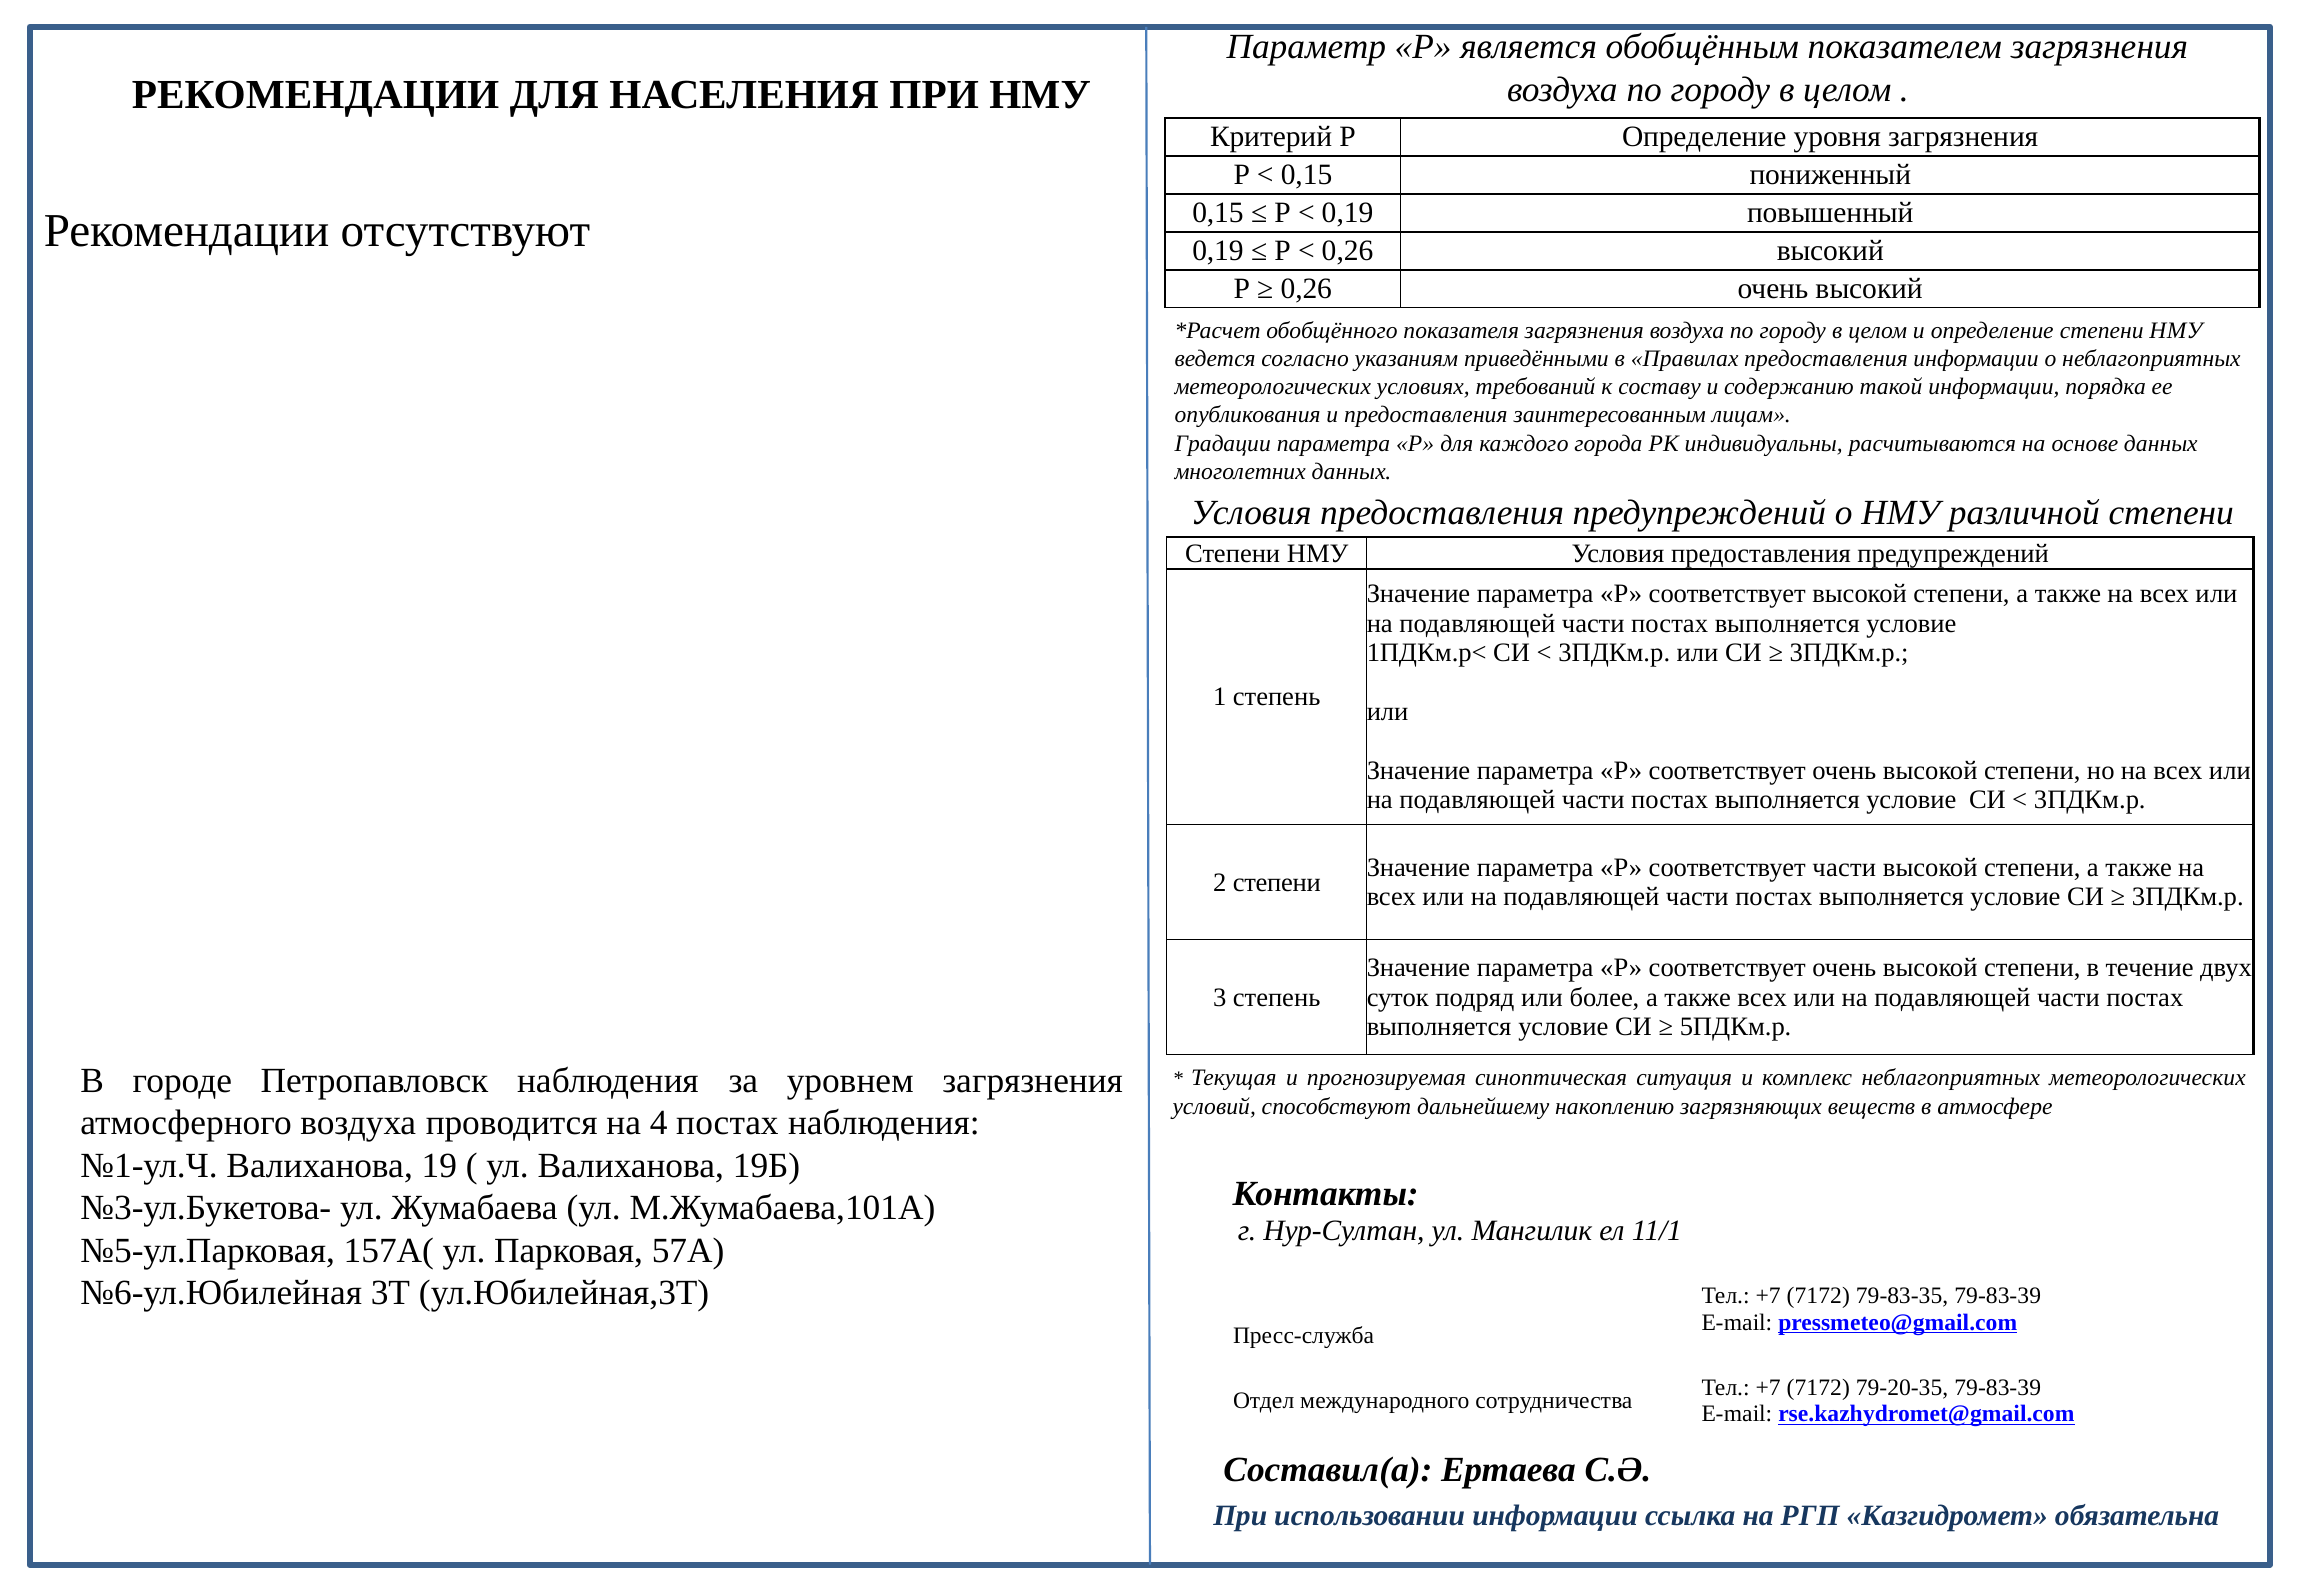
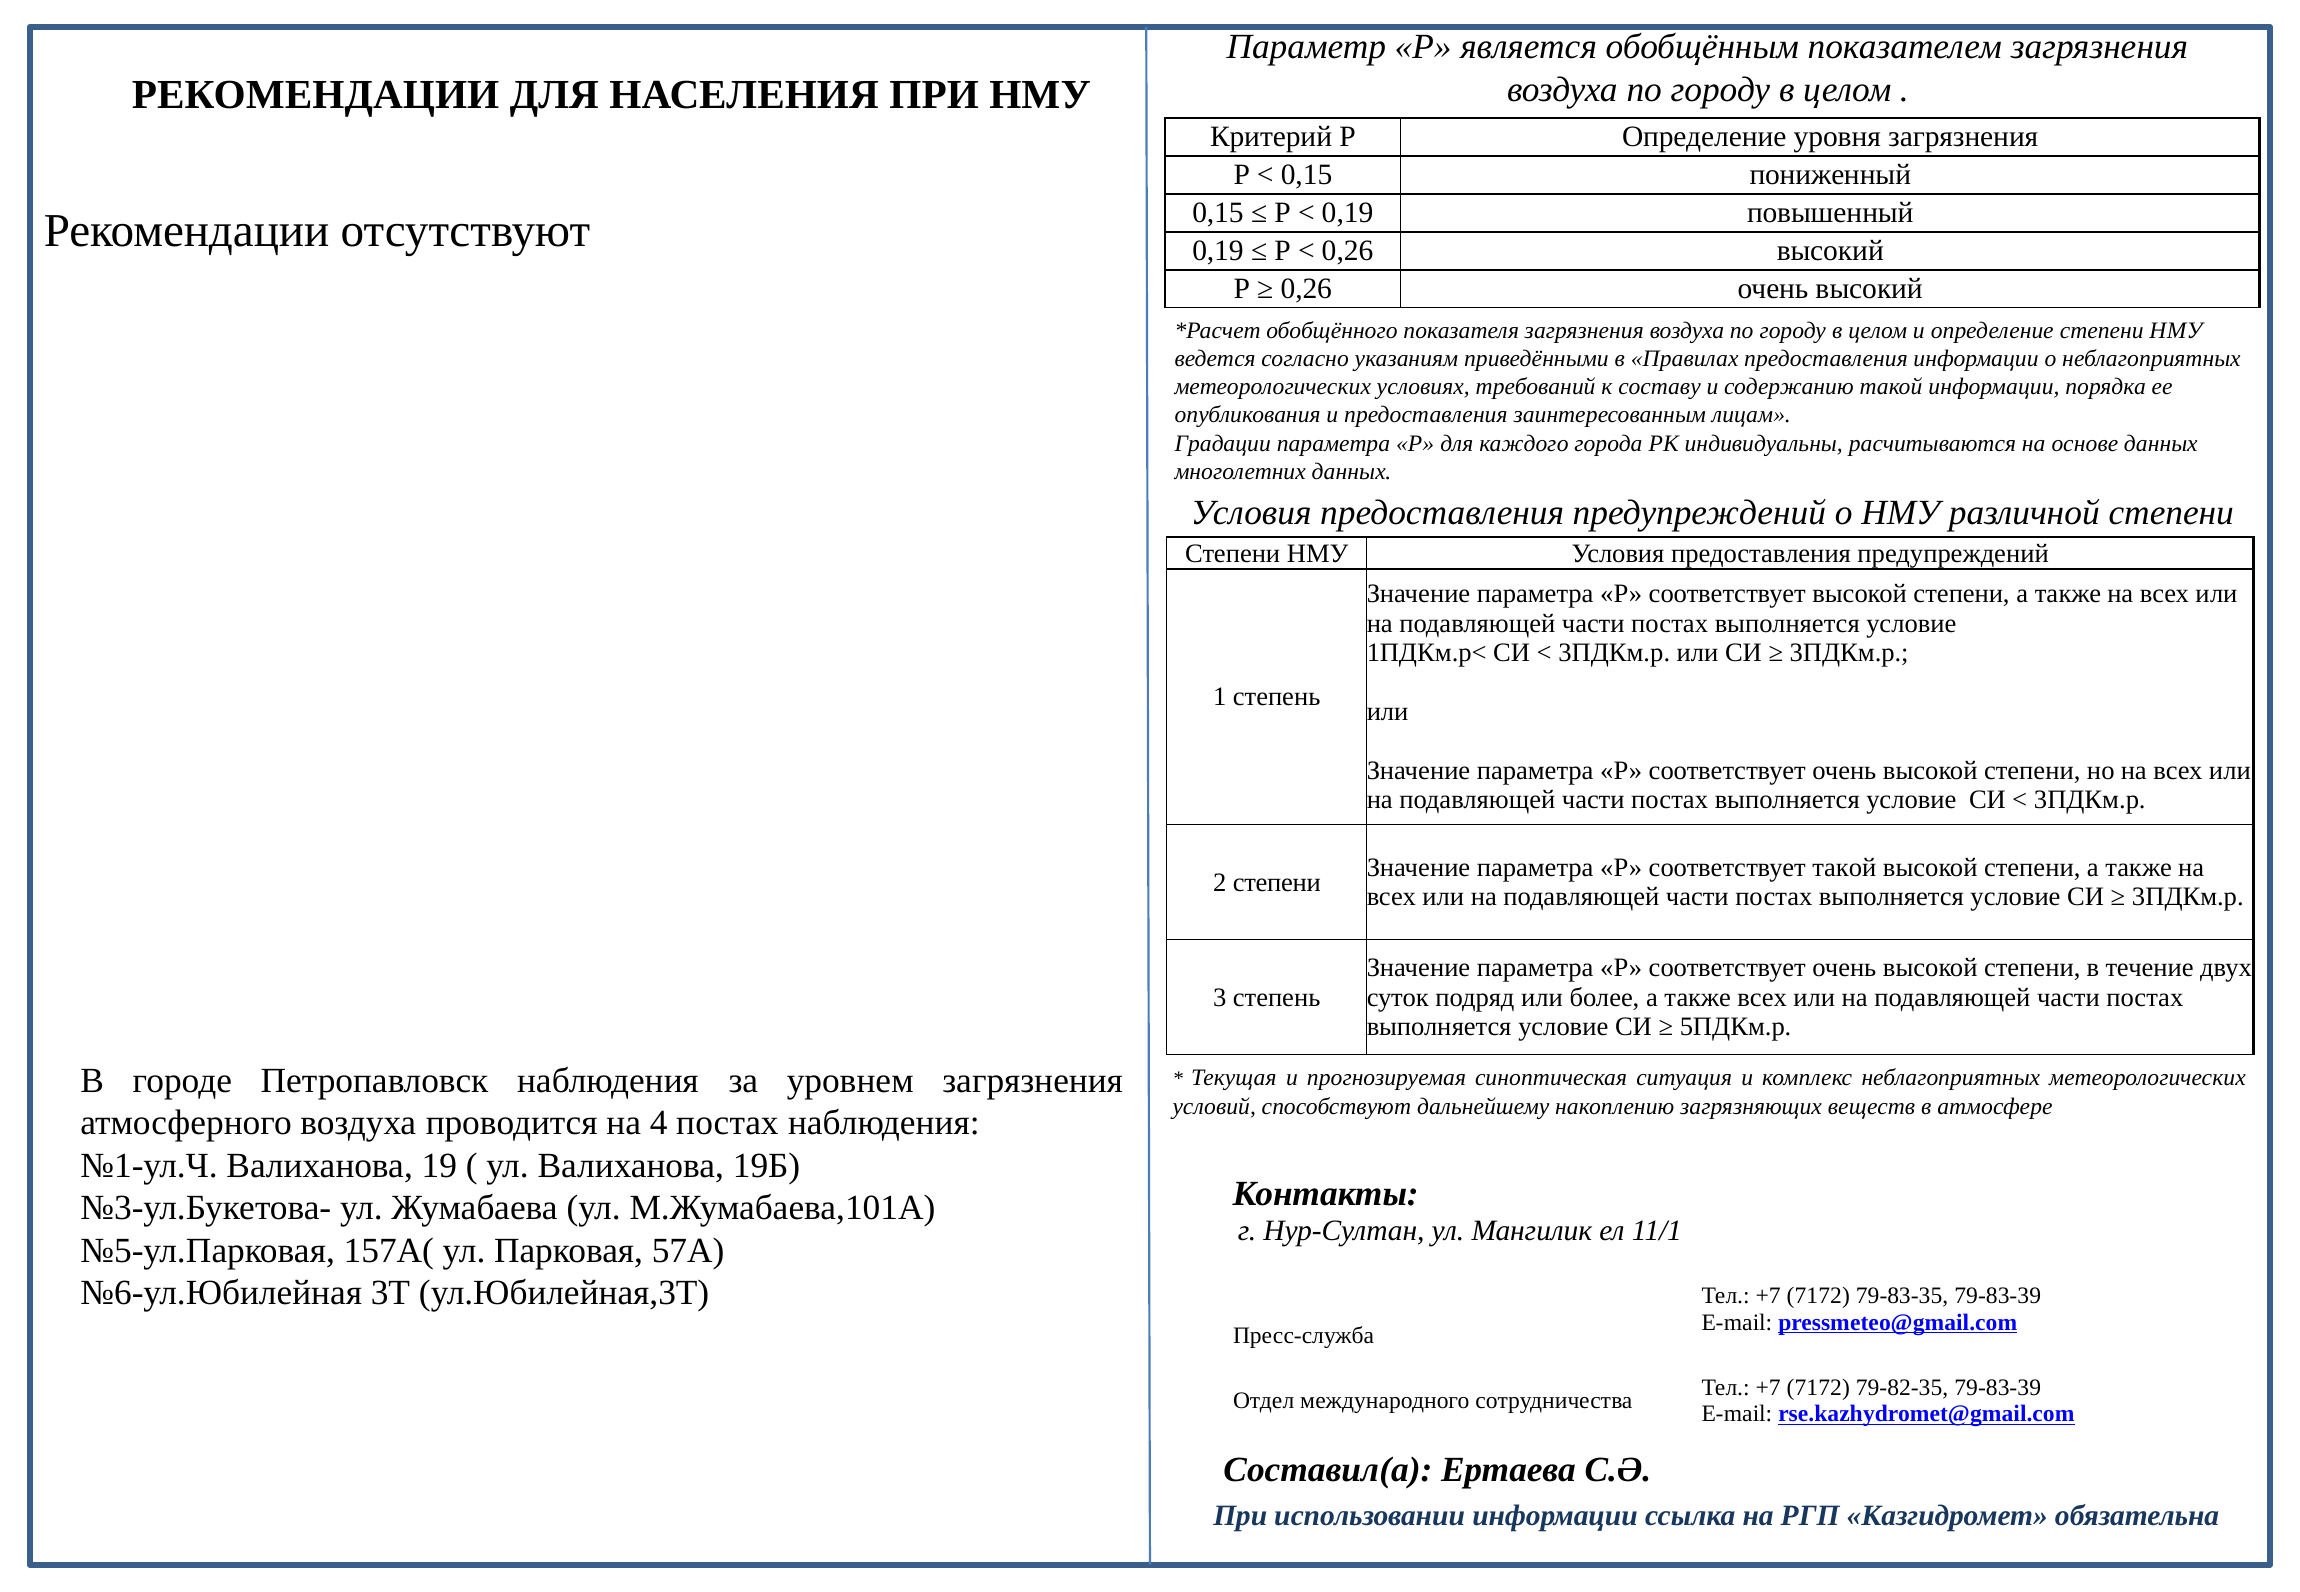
соответствует части: части -> такой
79-20-35: 79-20-35 -> 79-82-35
